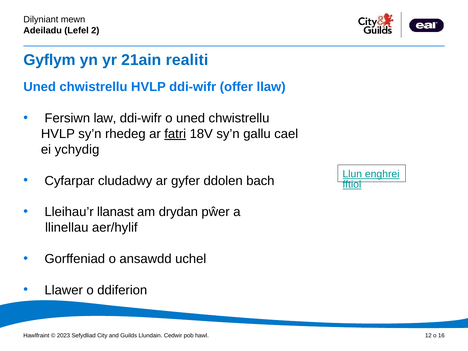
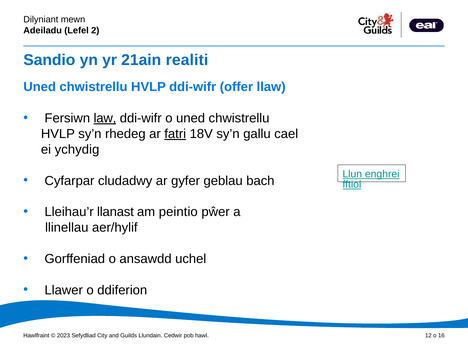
Gyflym: Gyflym -> Sandio
law underline: none -> present
ddolen: ddolen -> geblau
drydan: drydan -> peintio
